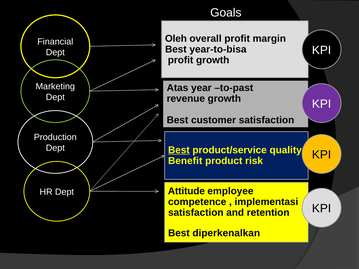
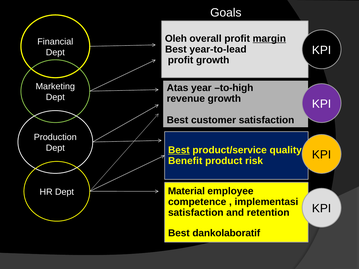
margin underline: none -> present
year-to-bisa: year-to-bisa -> year-to-lead
to-past: to-past -> to-high
Attitude: Attitude -> Material
diperkenalkan: diperkenalkan -> dankolaboratif
